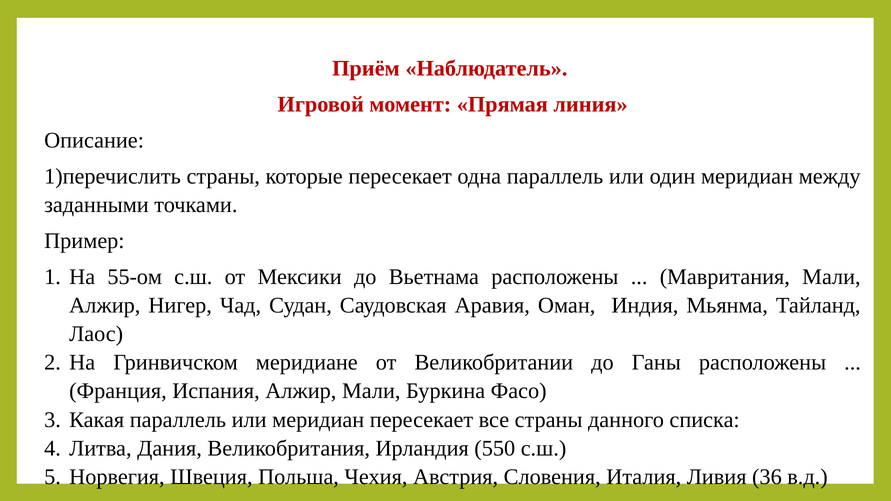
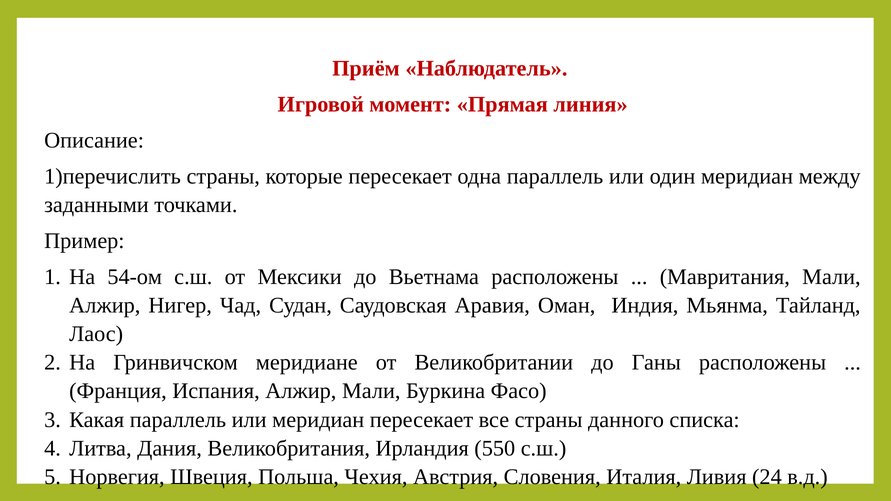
55-ом: 55-ом -> 54-ом
36: 36 -> 24
